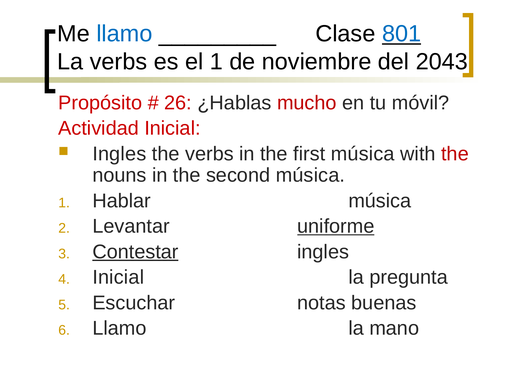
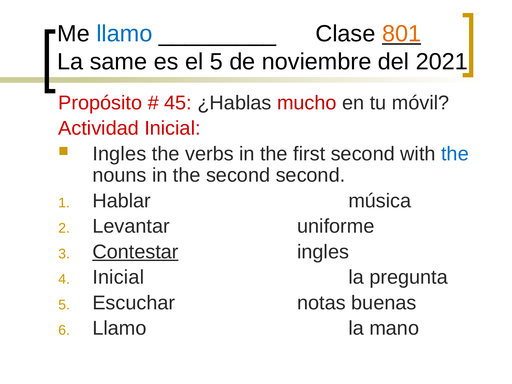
801 colour: blue -> orange
La verbs: verbs -> same
el 1: 1 -> 5
2043: 2043 -> 2021
26: 26 -> 45
first música: música -> second
the at (455, 154) colour: red -> blue
second música: música -> second
uniforme underline: present -> none
